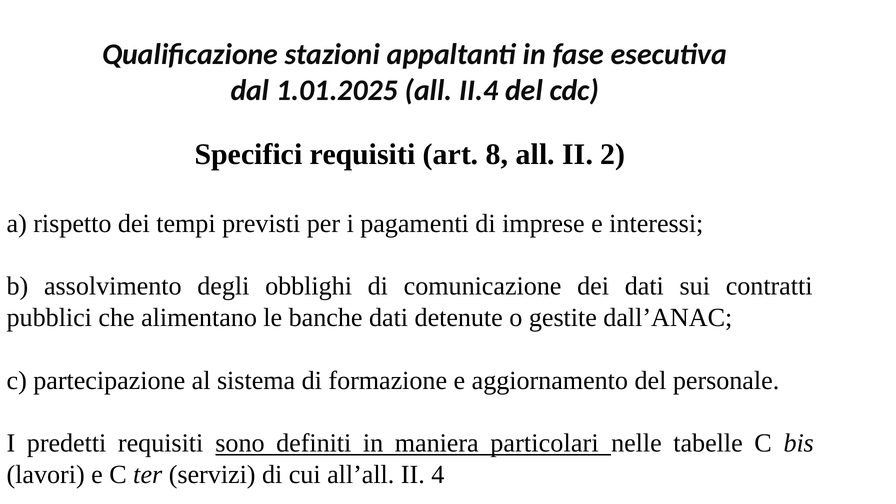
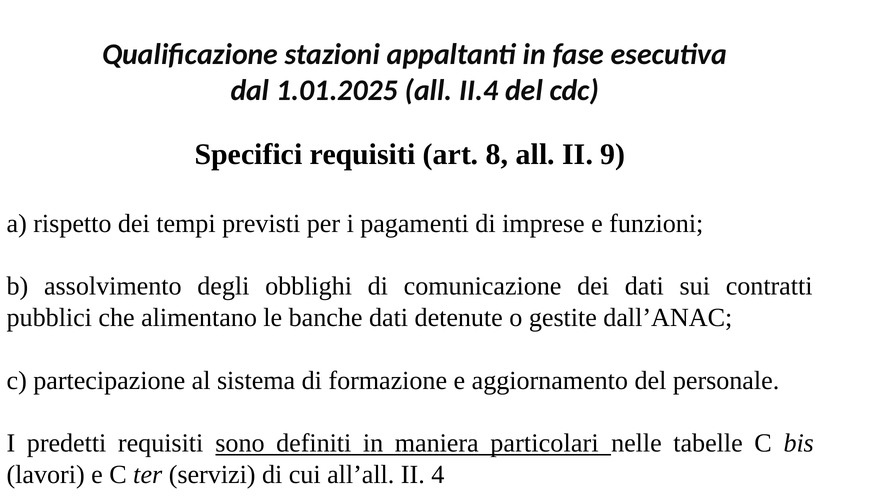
2: 2 -> 9
interessi: interessi -> funzioni
